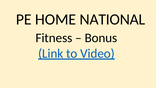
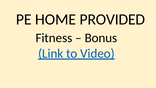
NATIONAL: NATIONAL -> PROVIDED
